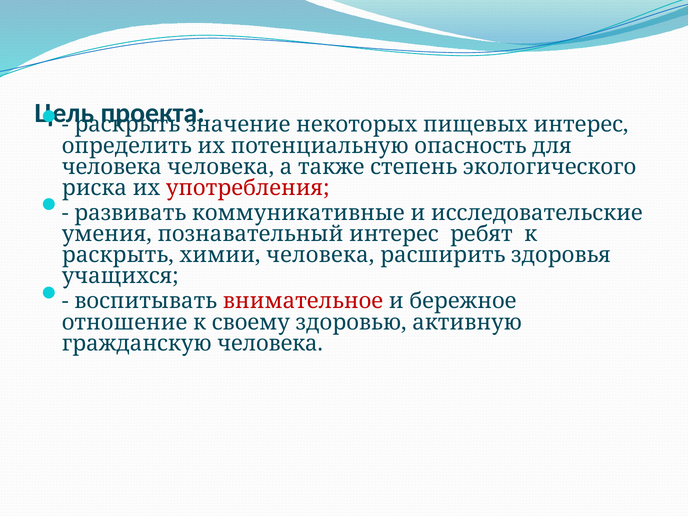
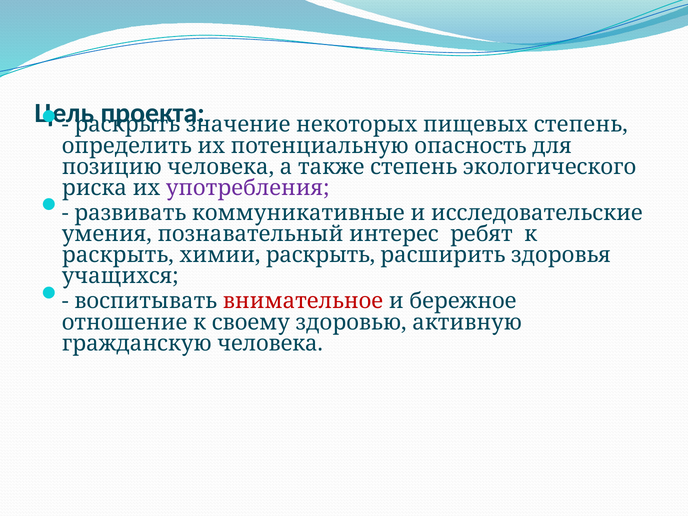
пищевых интерес: интерес -> степень
человека at (112, 167): человека -> позицию
употребления colour: red -> purple
химии человека: человека -> раскрыть
